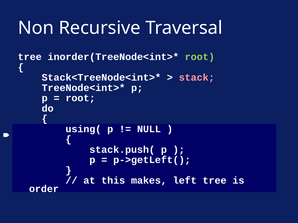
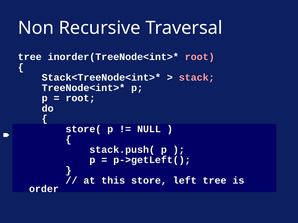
root at (200, 57) colour: light green -> pink
using(: using( -> store(
makes: makes -> store
